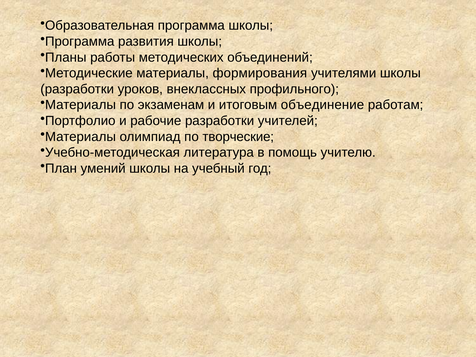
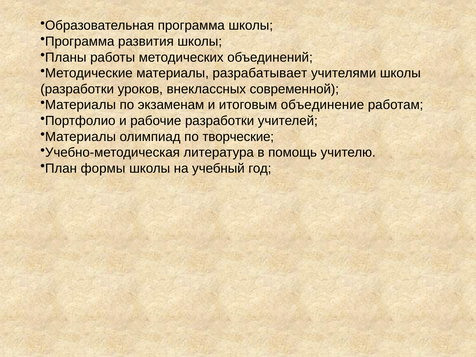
формирования: формирования -> разрабатывает
профильного: профильного -> современной
умений: умений -> формы
